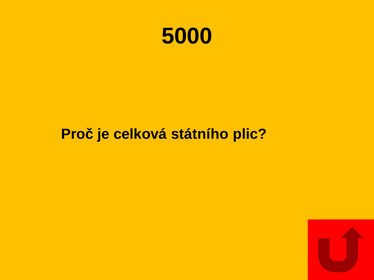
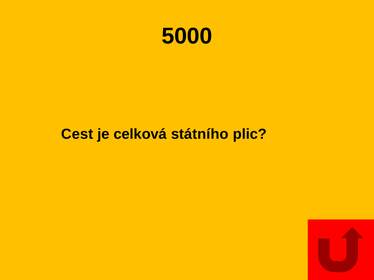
Proč: Proč -> Cest
